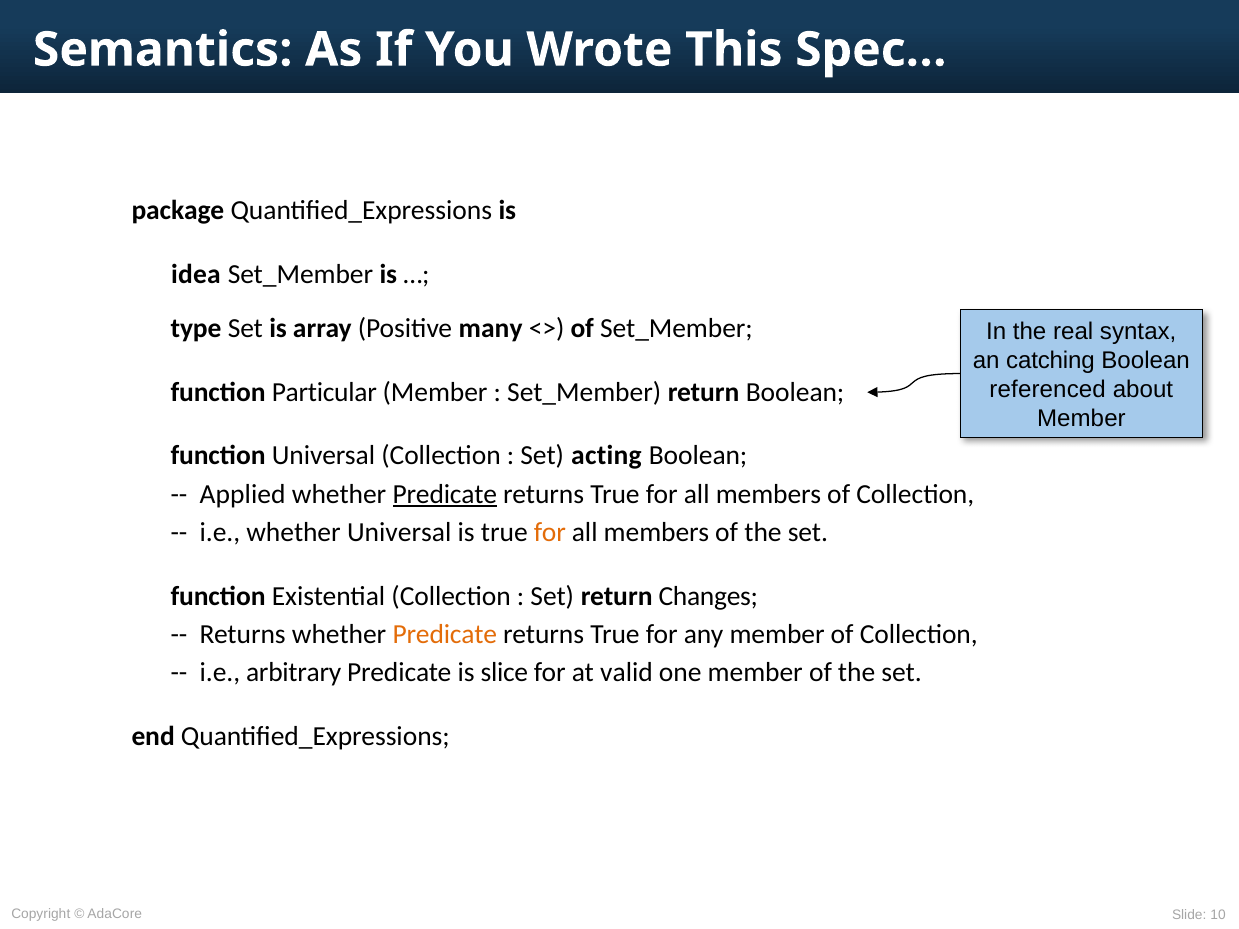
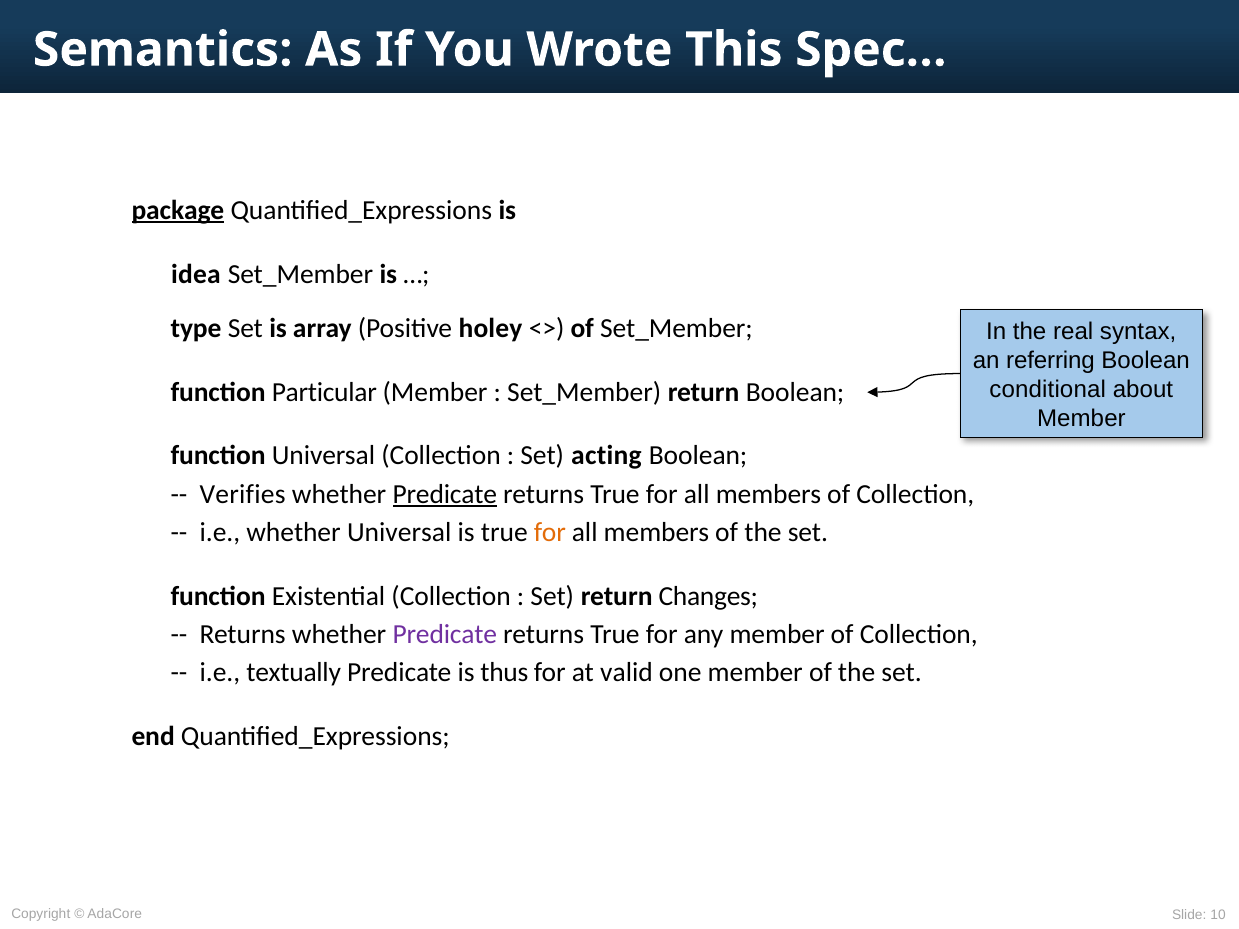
package underline: none -> present
many: many -> holey
catching: catching -> referring
referenced: referenced -> conditional
Applied: Applied -> Verifies
Predicate at (445, 635) colour: orange -> purple
arbitrary: arbitrary -> textually
slice: slice -> thus
